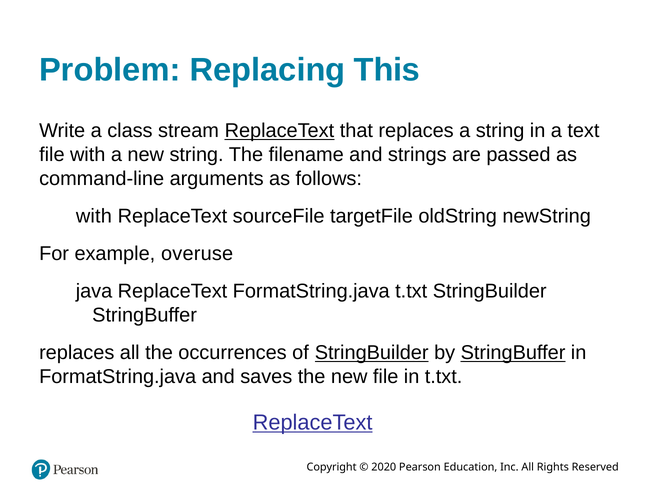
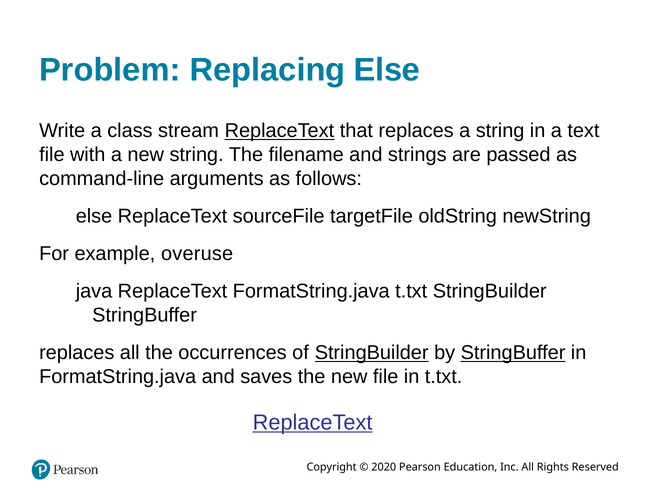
Replacing This: This -> Else
with at (94, 216): with -> else
